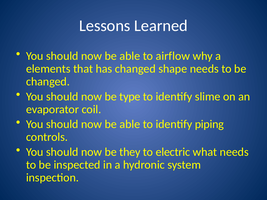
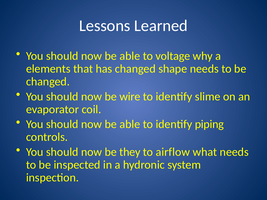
airflow: airflow -> voltage
type: type -> wire
electric: electric -> airflow
